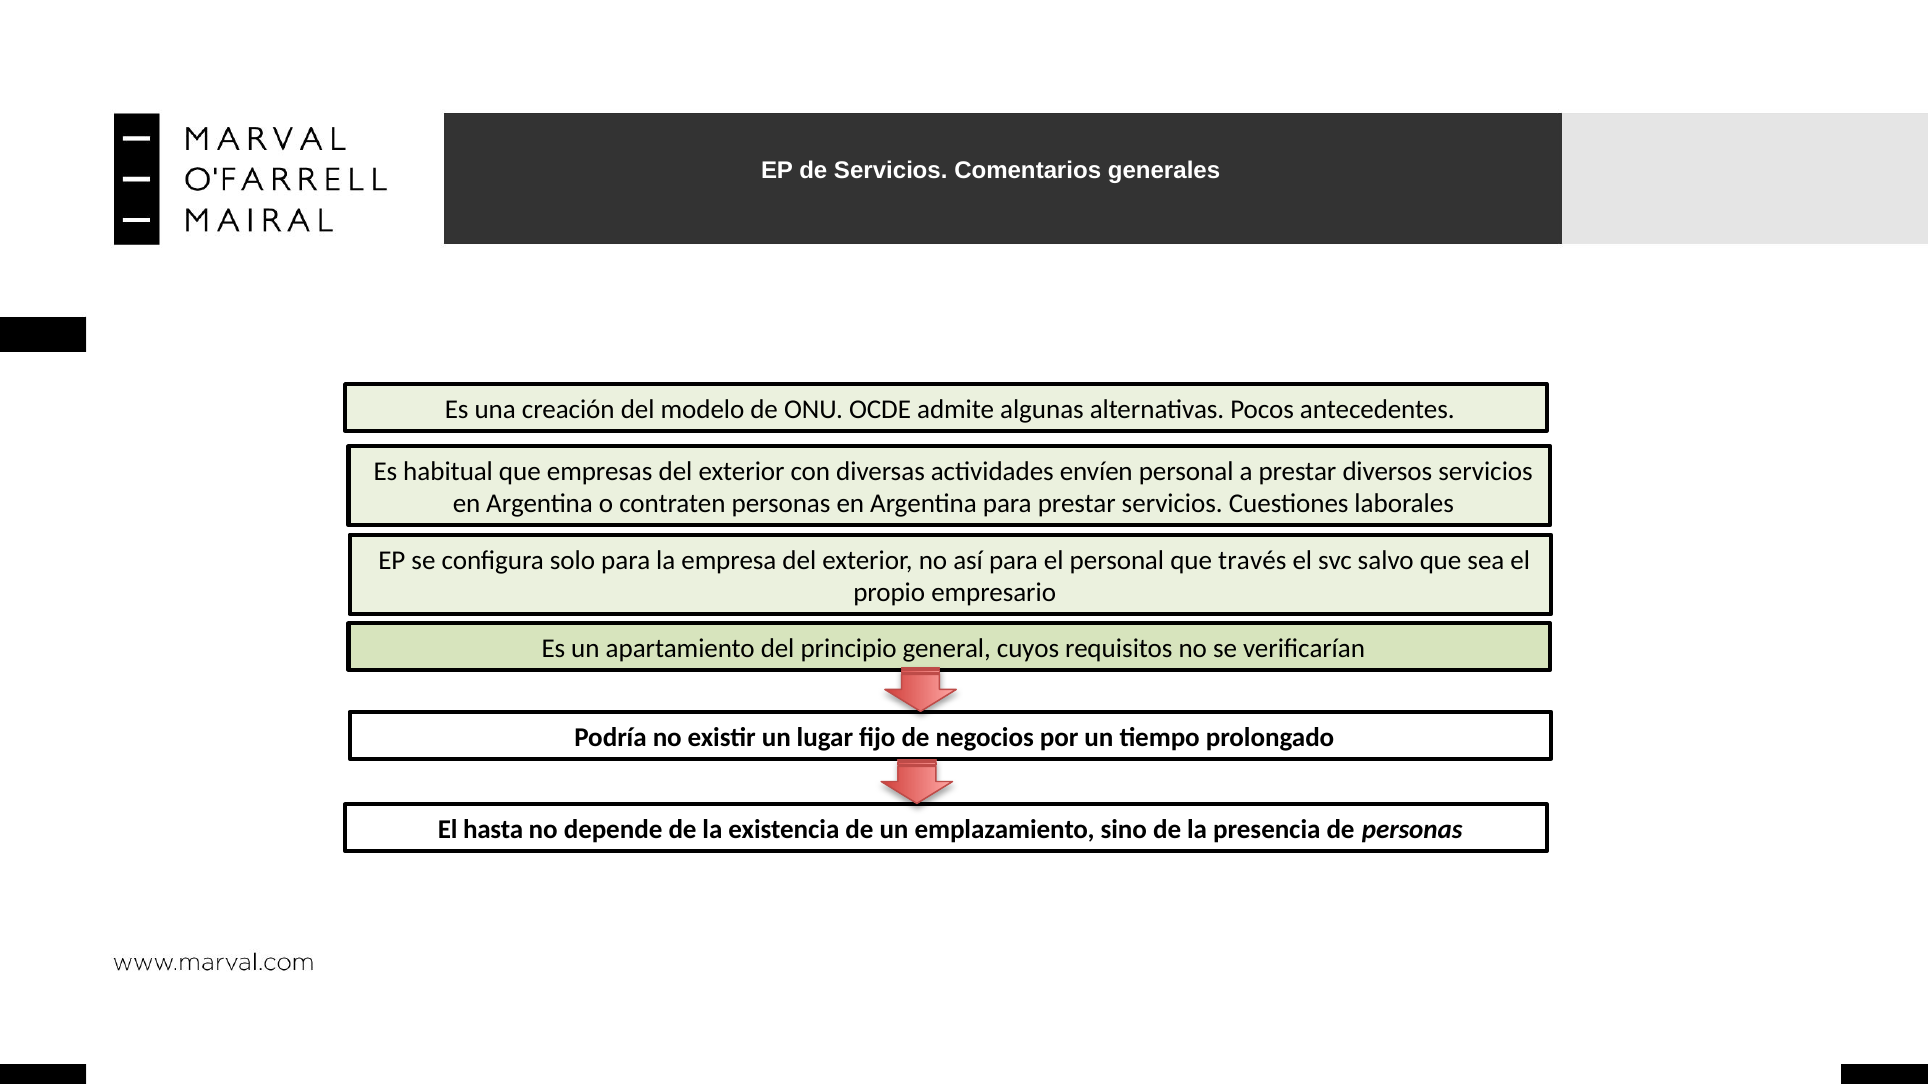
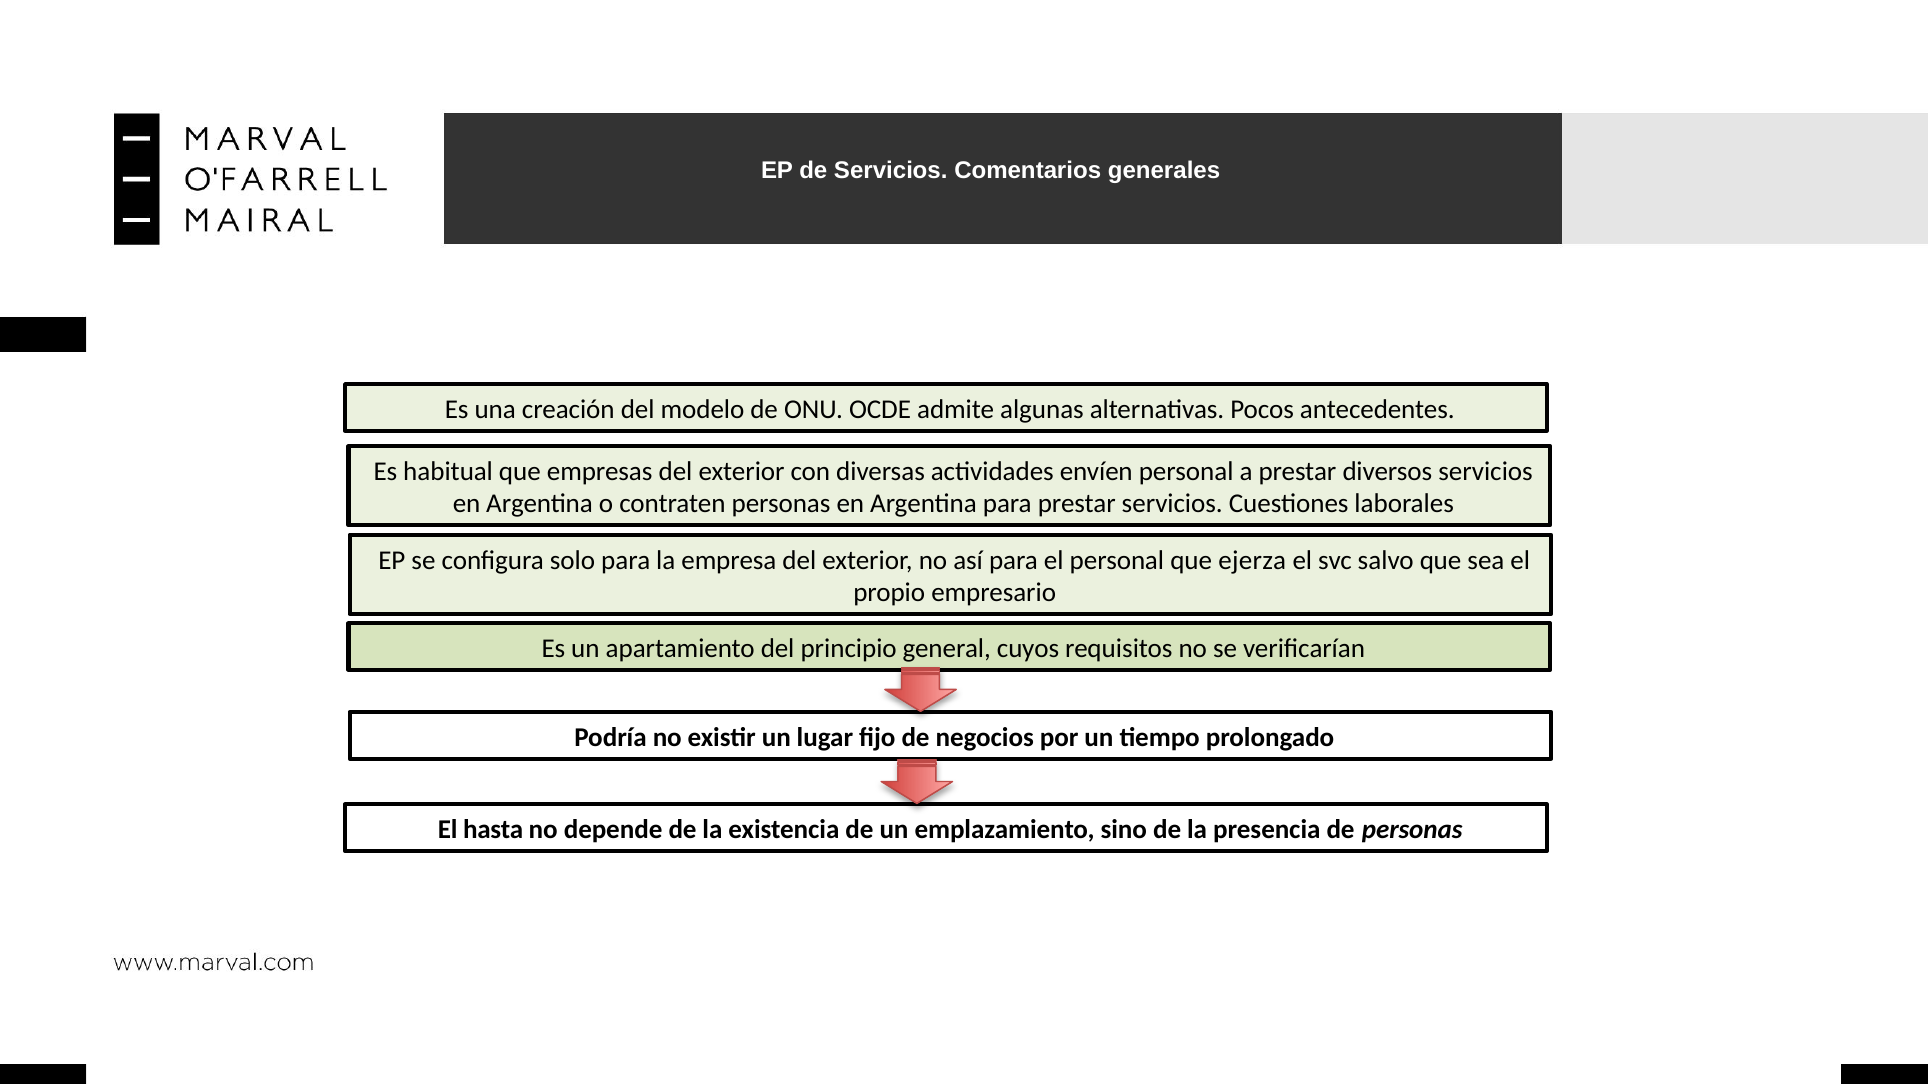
través: través -> ejerza
